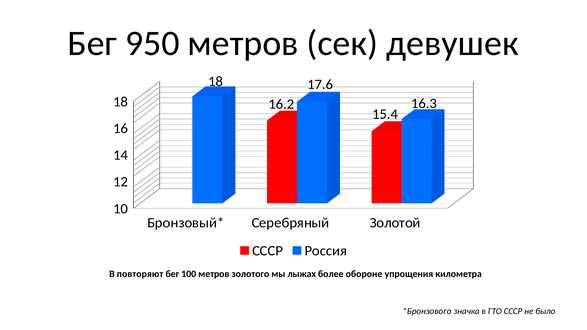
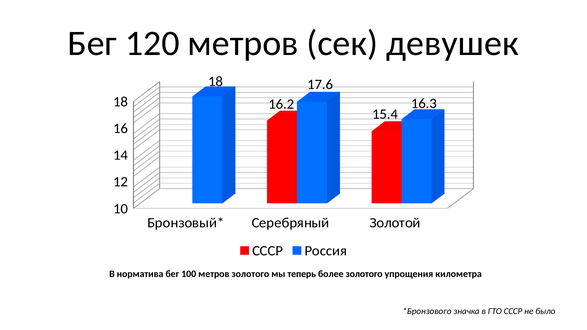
950: 950 -> 120
повторяют: повторяют -> норматива
лыжах: лыжах -> теперь
более обороне: обороне -> золотого
